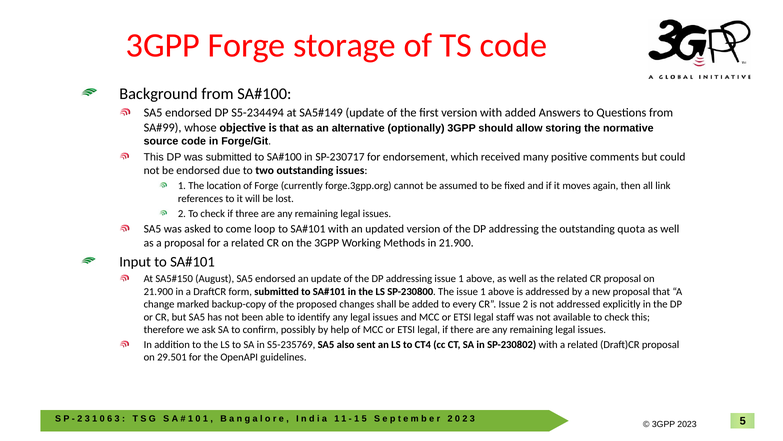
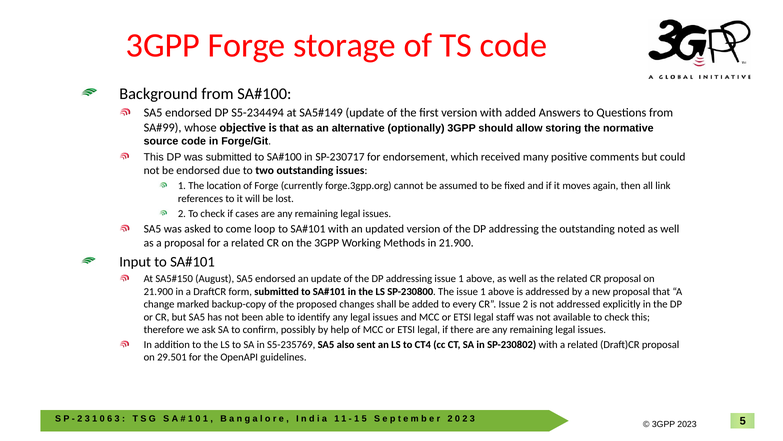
three: three -> cases
quota: quota -> noted
